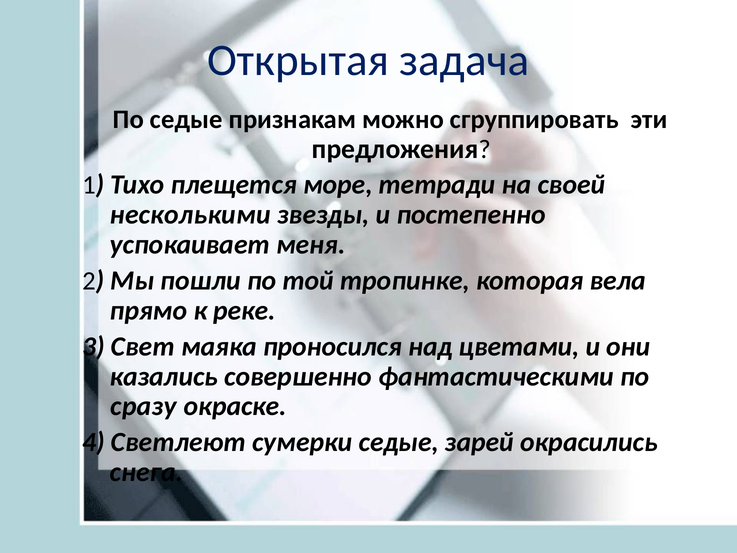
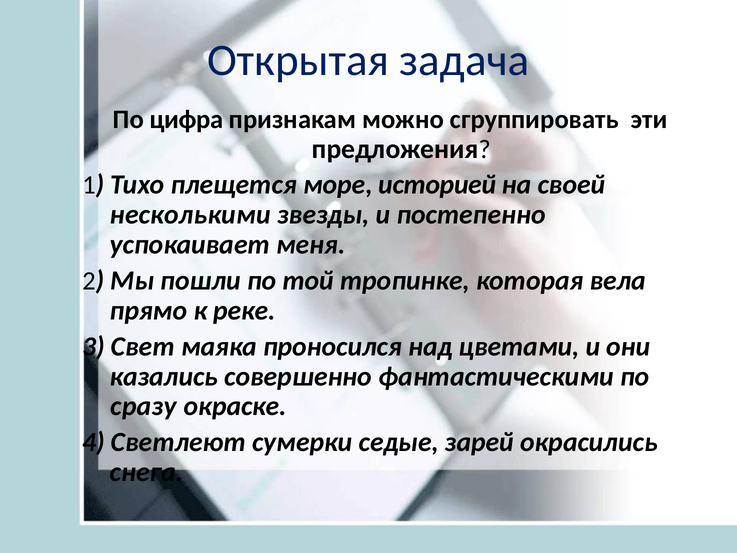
По седые: седые -> цифра
тетради: тетради -> историей
